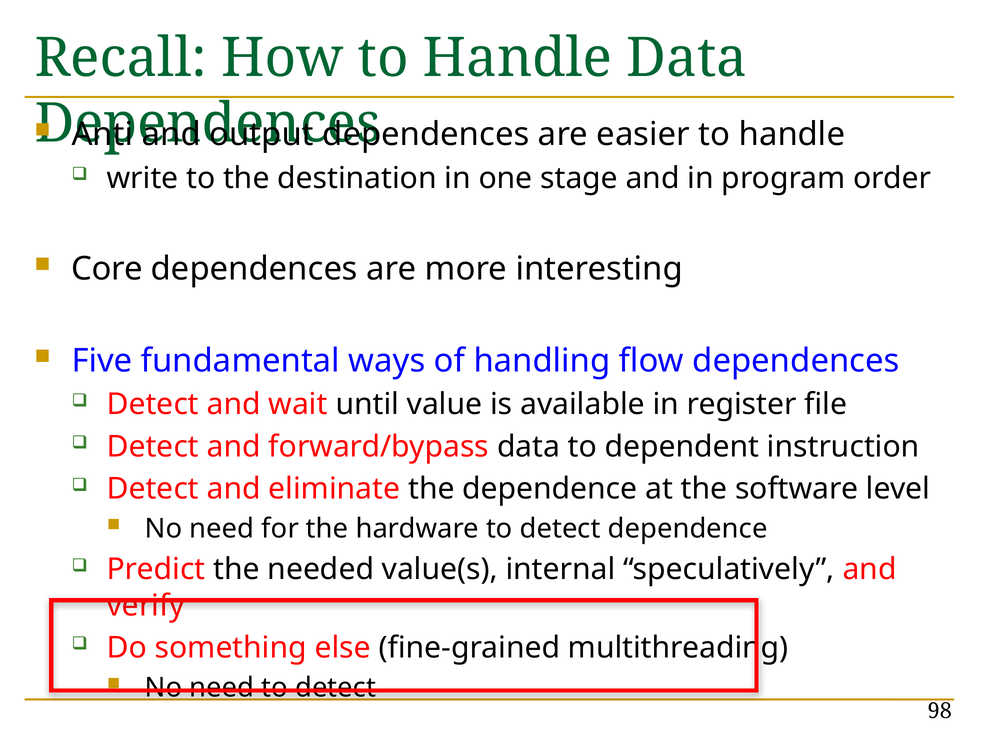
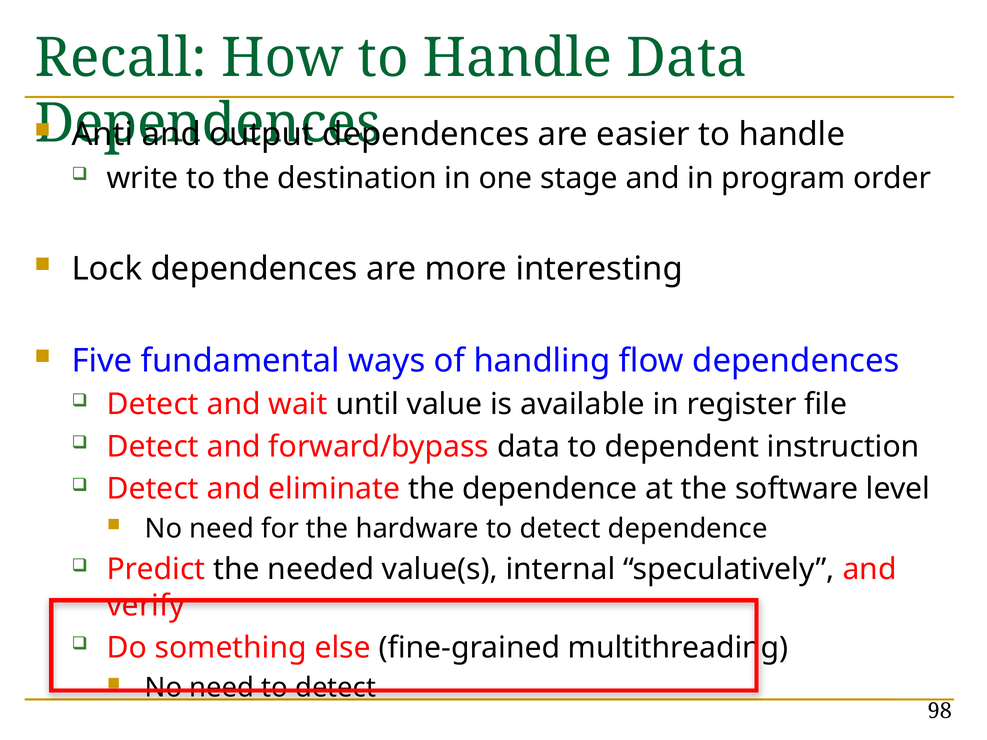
Core: Core -> Lock
